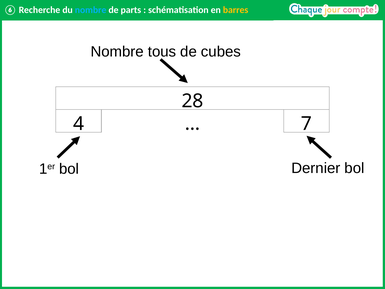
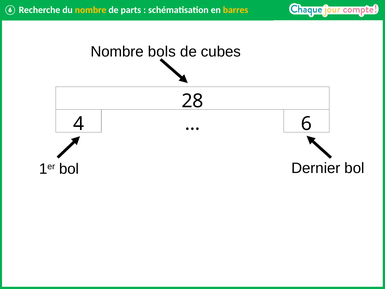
nombre at (91, 10) colour: light blue -> yellow
tous: tous -> bols
7: 7 -> 6
